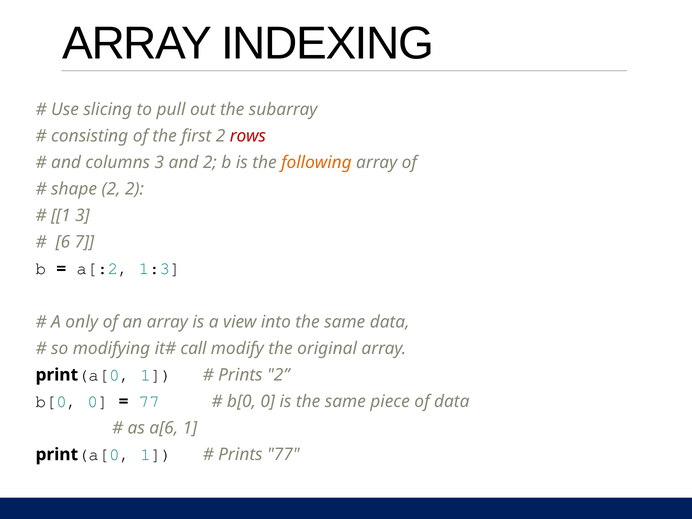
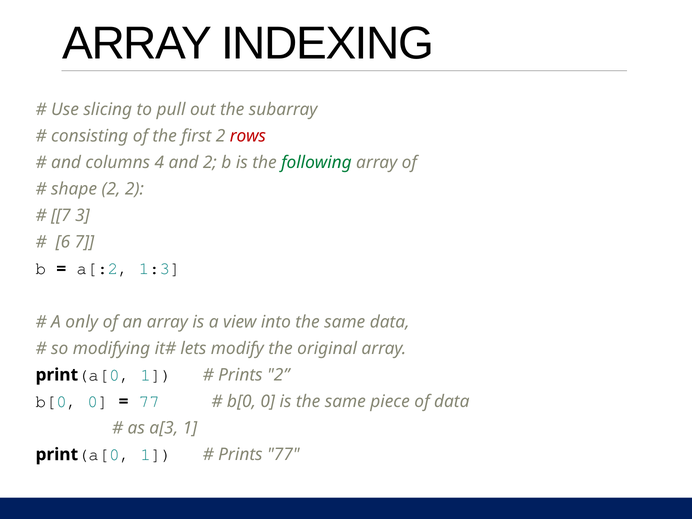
columns 3: 3 -> 4
following colour: orange -> green
1 at (61, 216): 1 -> 7
call: call -> lets
a[6: a[6 -> a[3
